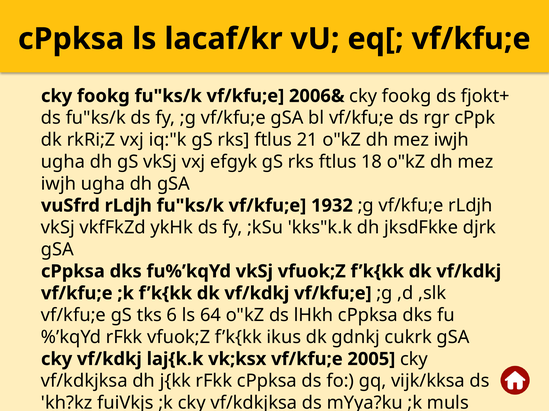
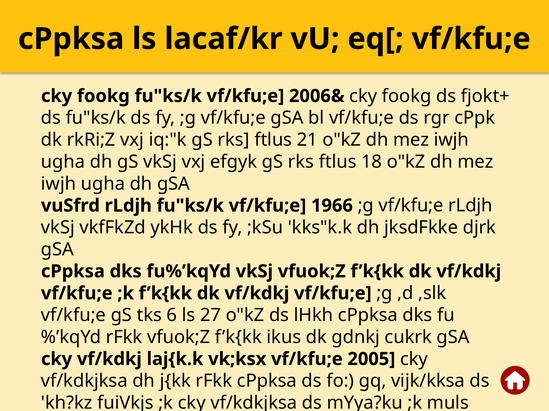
1932: 1932 -> 1966
64: 64 -> 27
